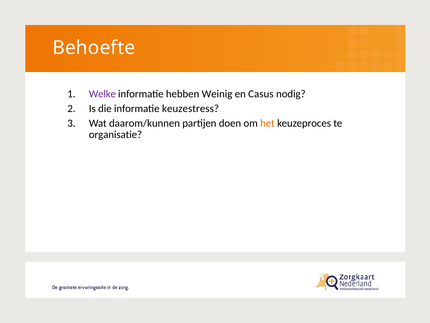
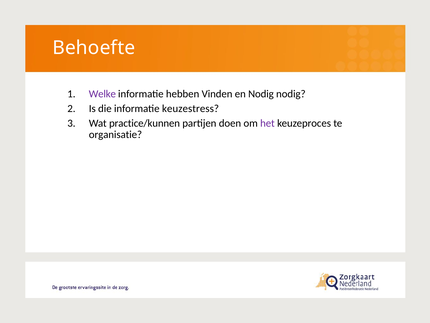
Weinig: Weinig -> Vinden
en Casus: Casus -> Nodig
daarom/kunnen: daarom/kunnen -> practice/kunnen
het colour: orange -> purple
